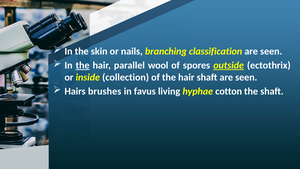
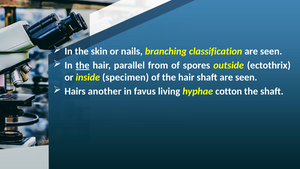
wool: wool -> from
outside underline: present -> none
collection: collection -> specimen
brushes: brushes -> another
